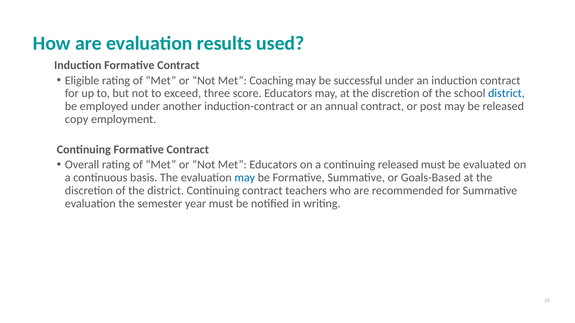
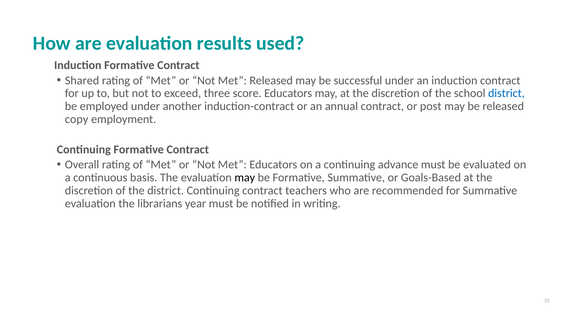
Eligible: Eligible -> Shared
Met Coaching: Coaching -> Released
continuing released: released -> advance
may at (245, 178) colour: blue -> black
semester: semester -> librarians
